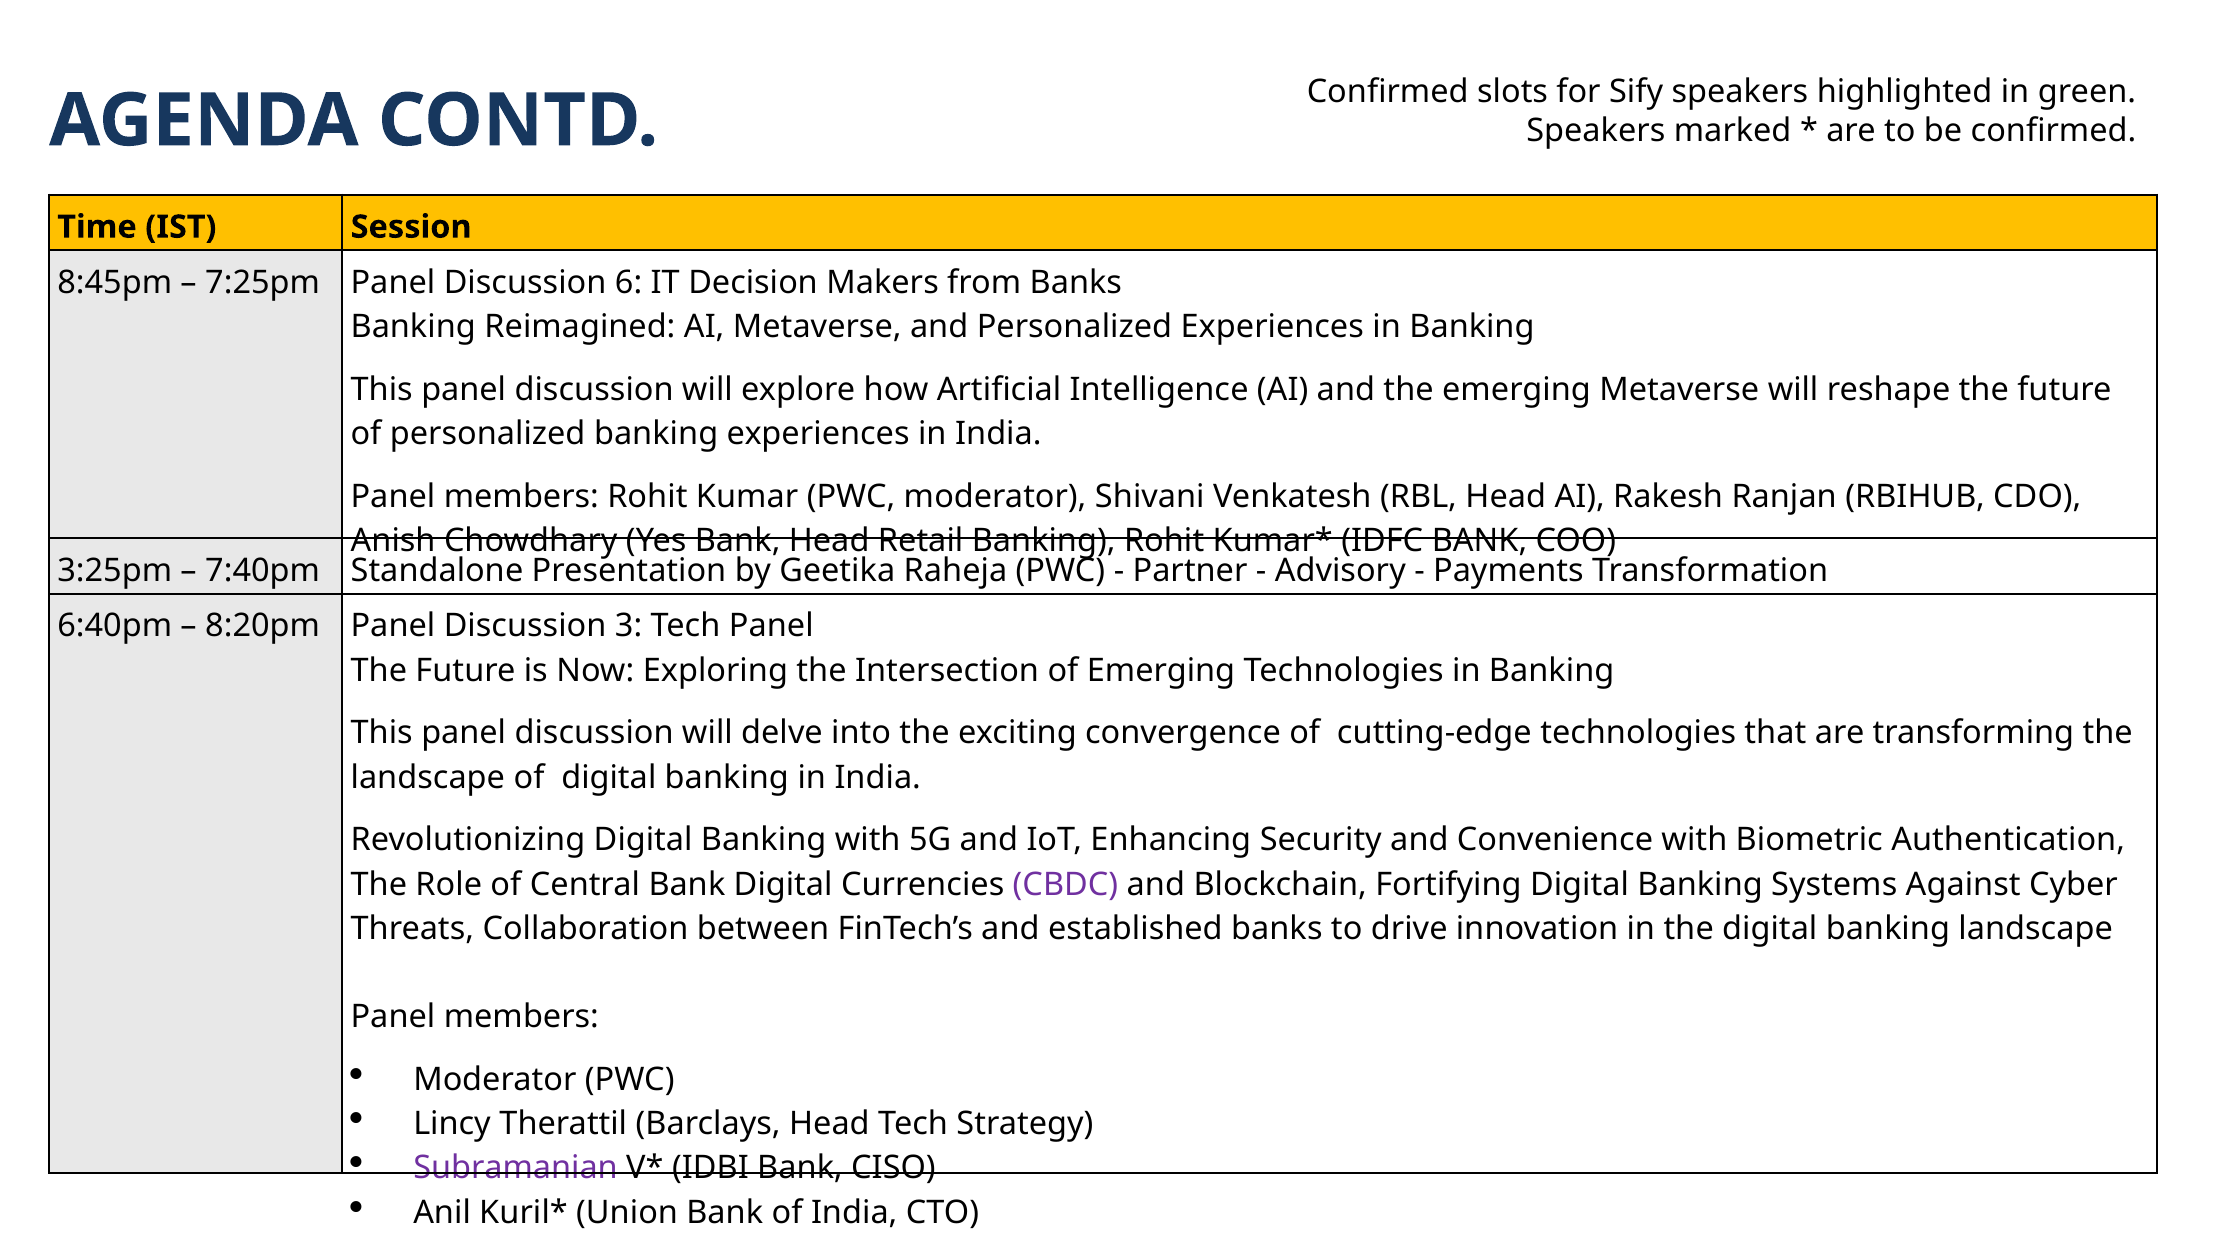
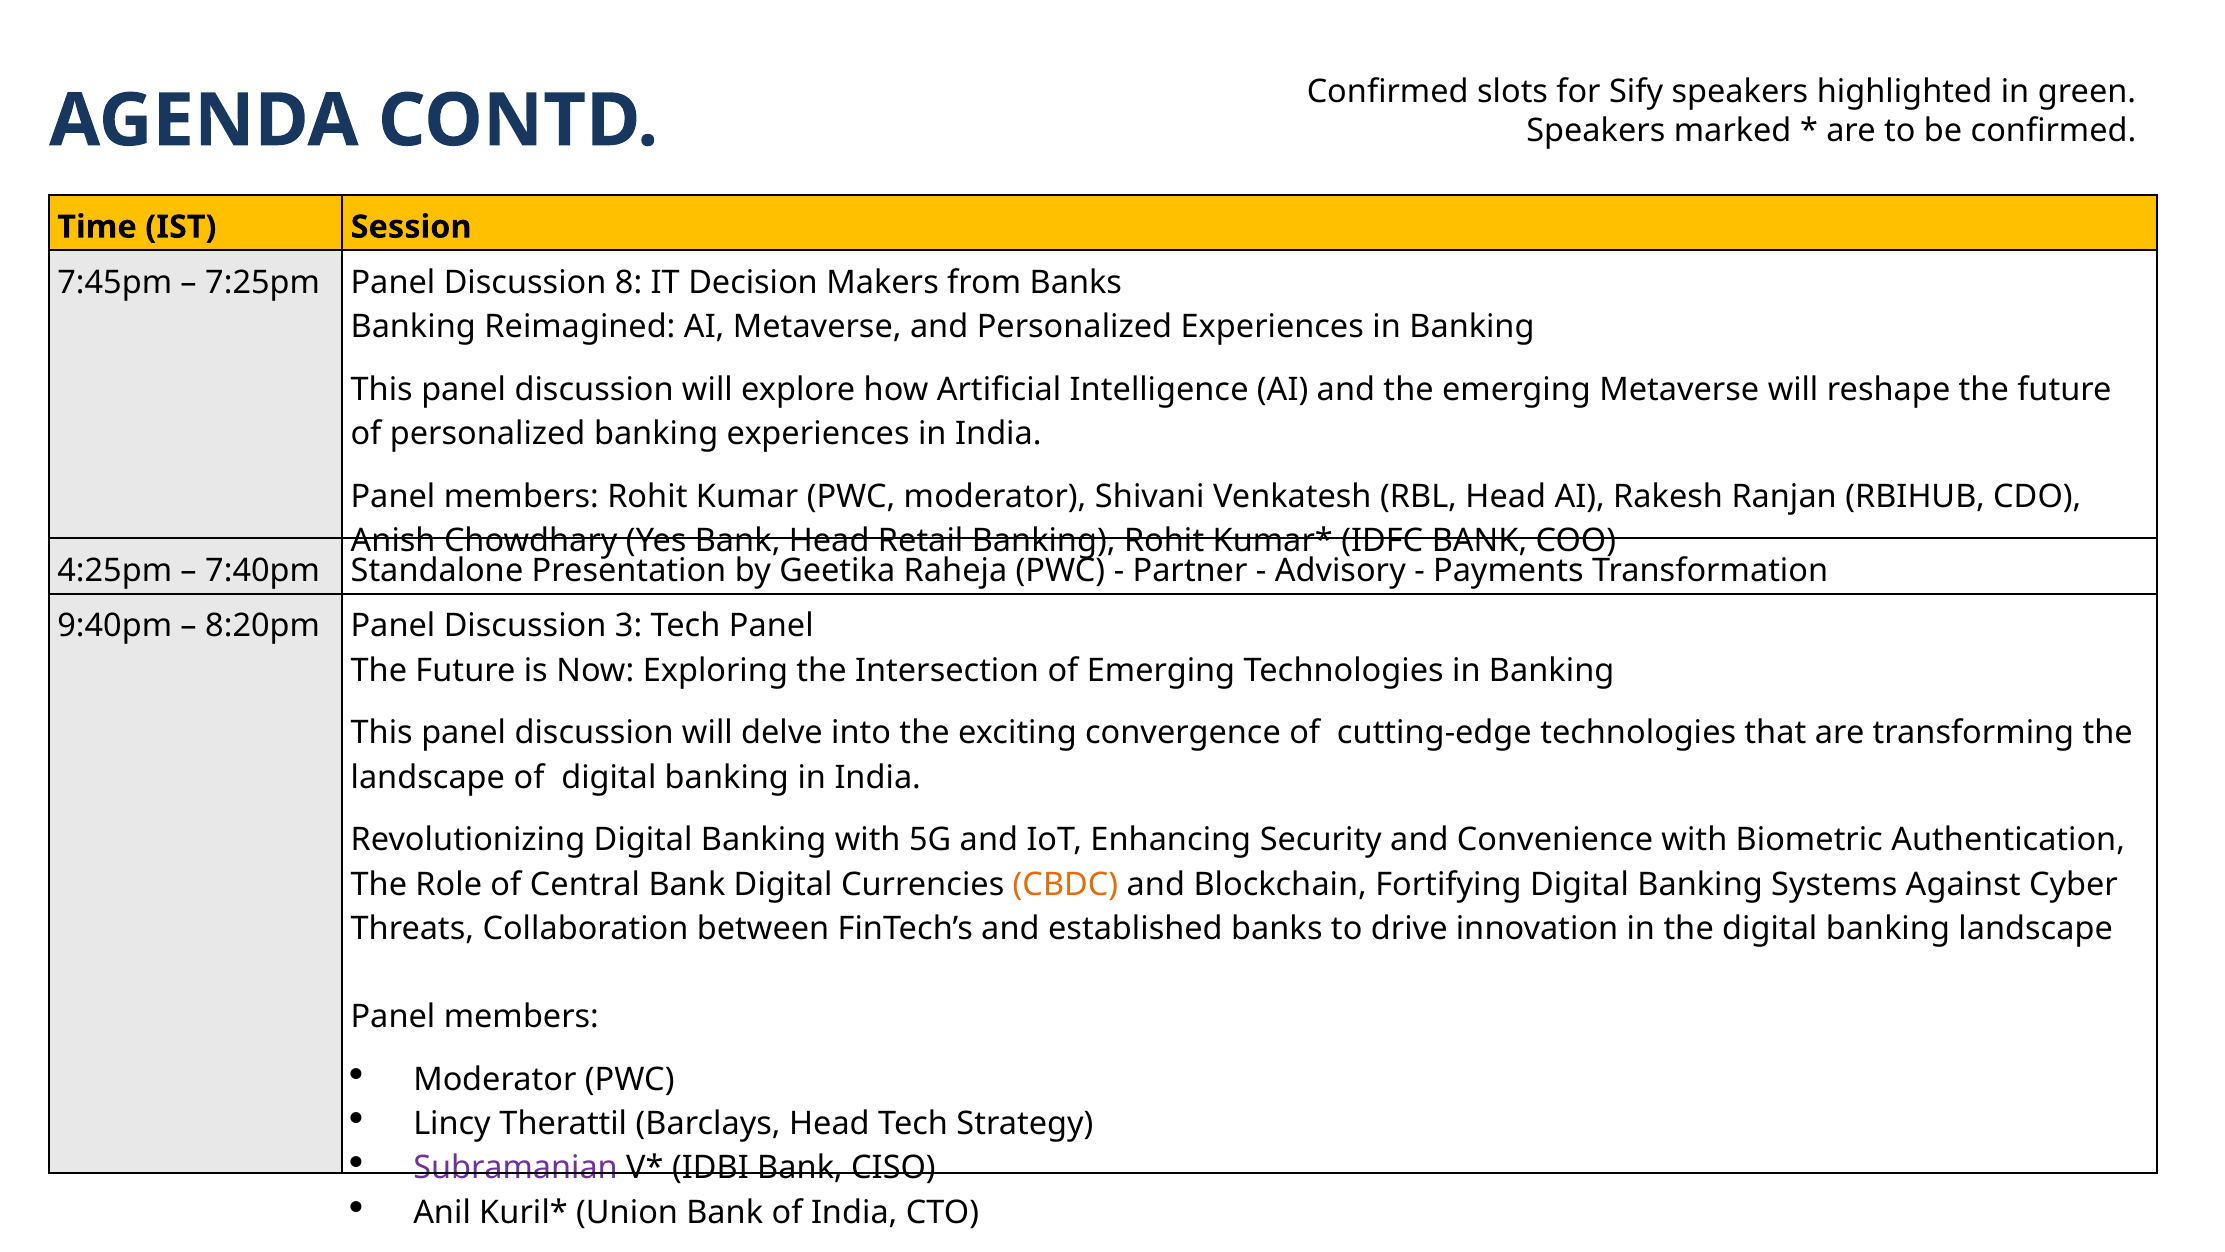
8:45pm: 8:45pm -> 7:45pm
6: 6 -> 8
3:25pm: 3:25pm -> 4:25pm
6:40pm: 6:40pm -> 9:40pm
CBDC colour: purple -> orange
